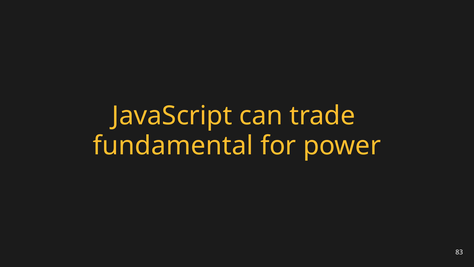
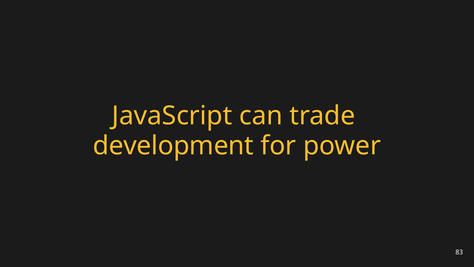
fundamental: fundamental -> development
